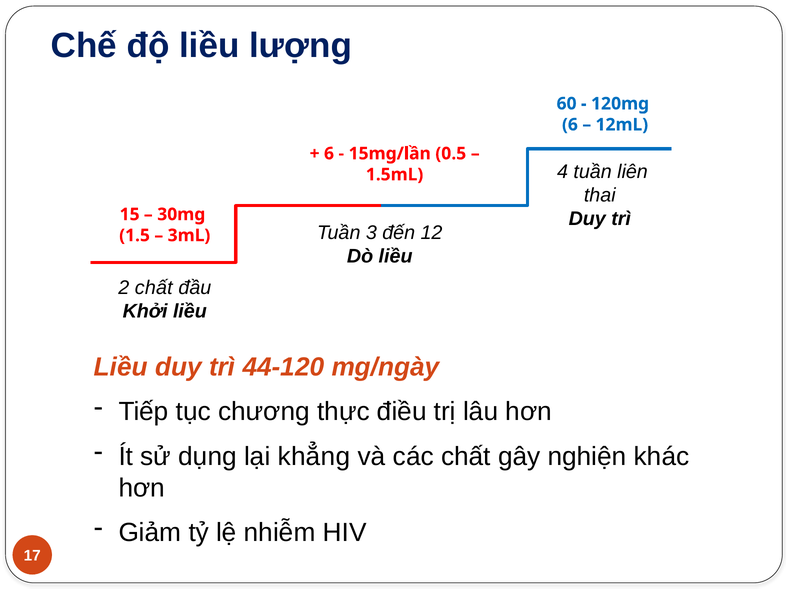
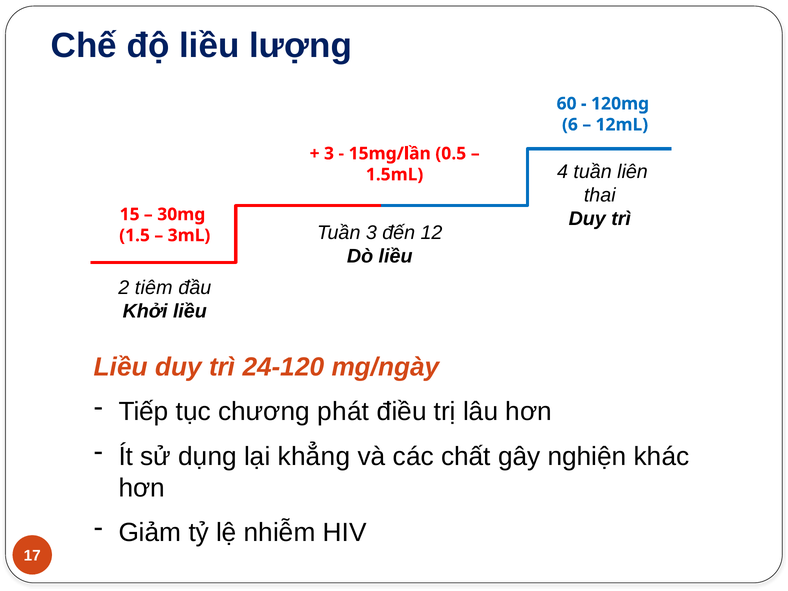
6 at (329, 154): 6 -> 3
2 chất: chất -> tiêm
44-120: 44-120 -> 24-120
thực: thực -> phát
